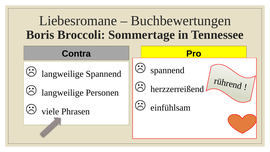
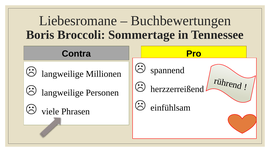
langweilige Spannend: Spannend -> Millionen
